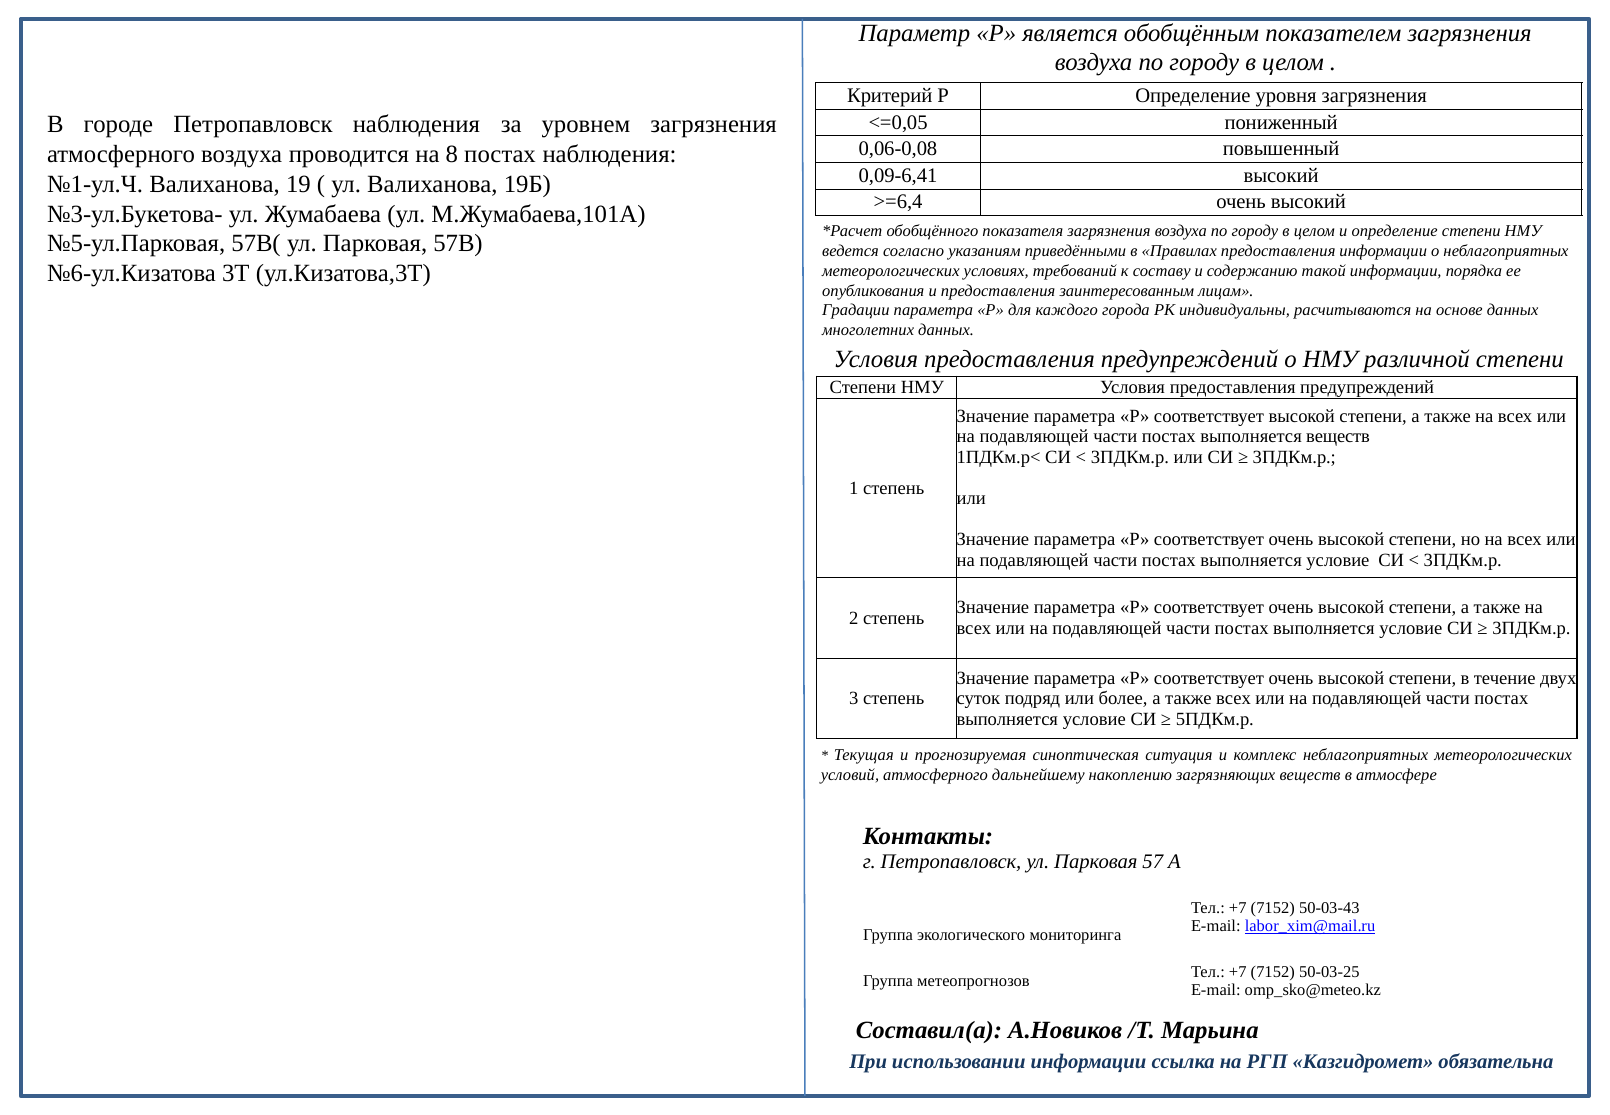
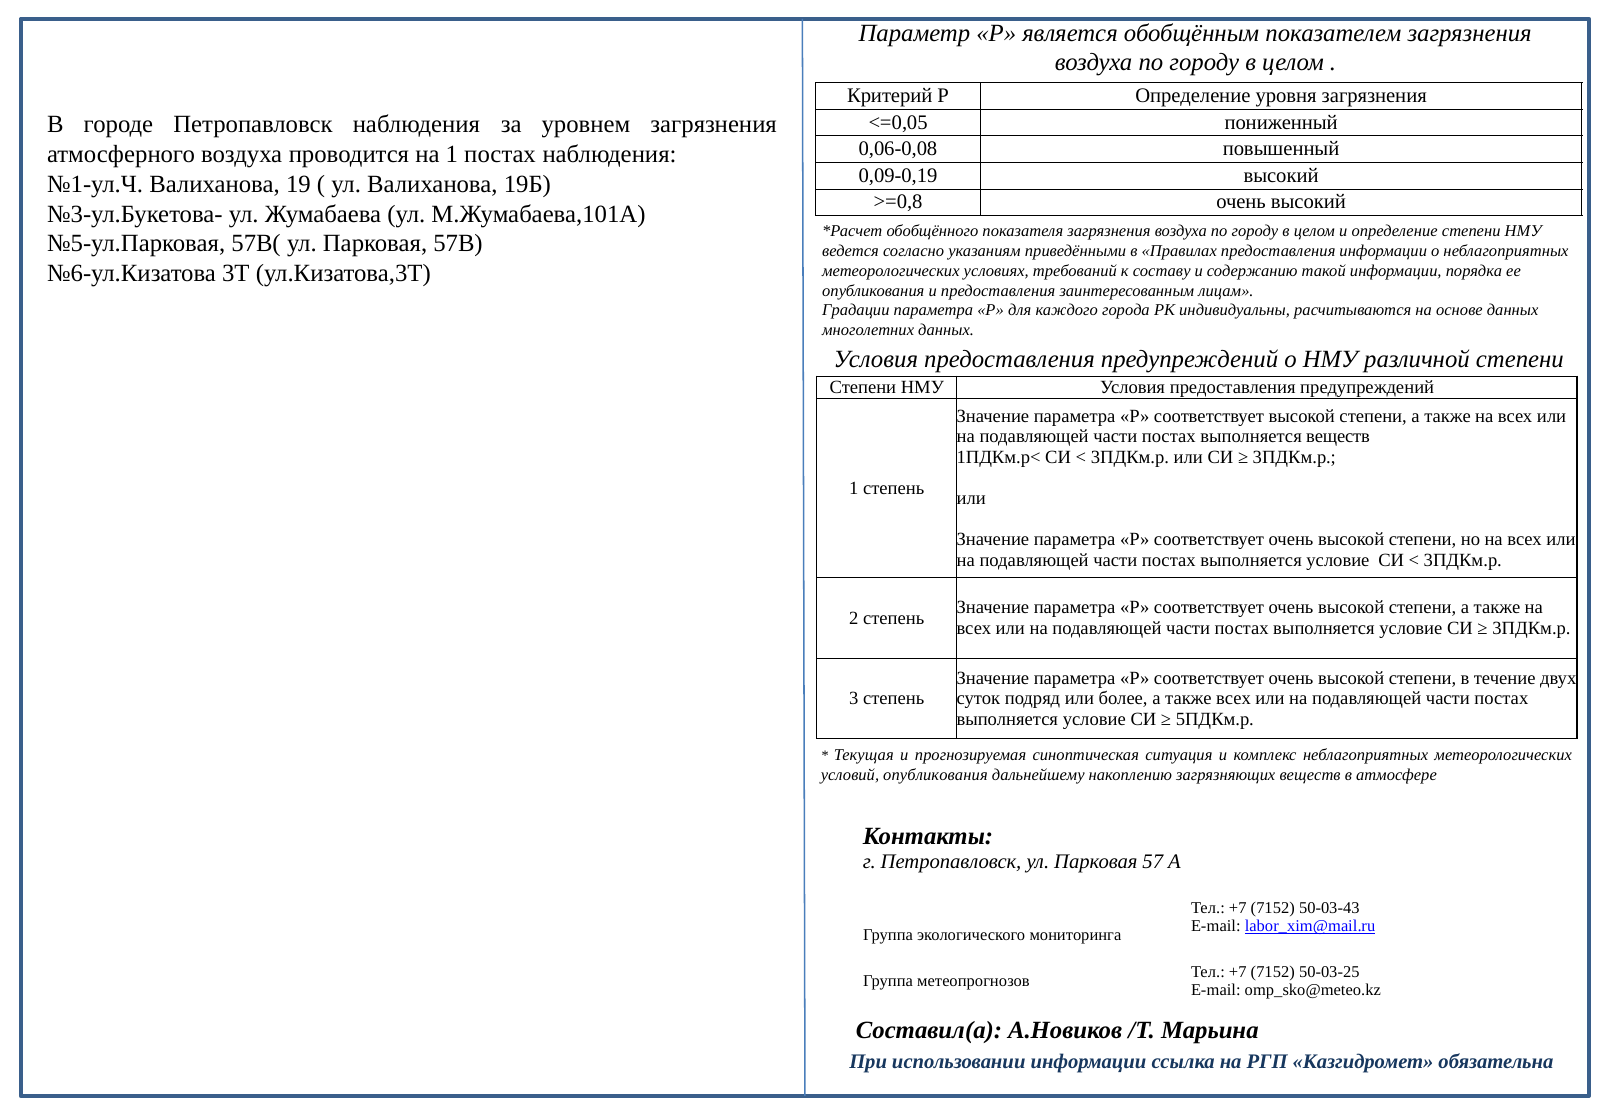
на 8: 8 -> 1
0,09-6,41: 0,09-6,41 -> 0,09-0,19
>=6,4: >=6,4 -> >=0,8
условий атмосферного: атмосферного -> опубликования
